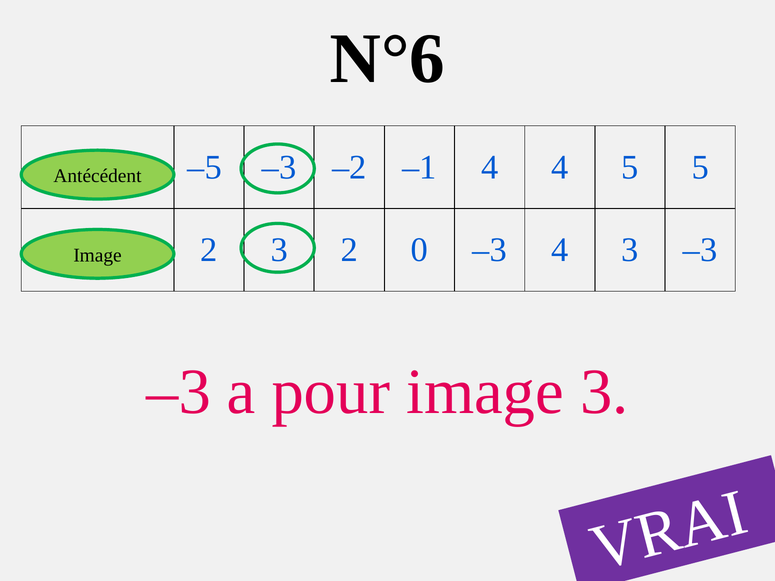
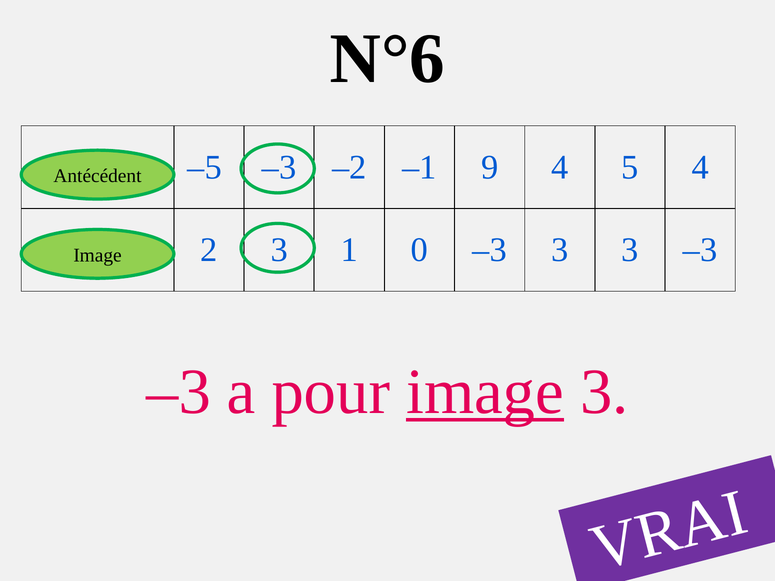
–1 4: 4 -> 9
5 5: 5 -> 4
3 2: 2 -> 1
–3 4: 4 -> 3
image at (485, 392) underline: none -> present
